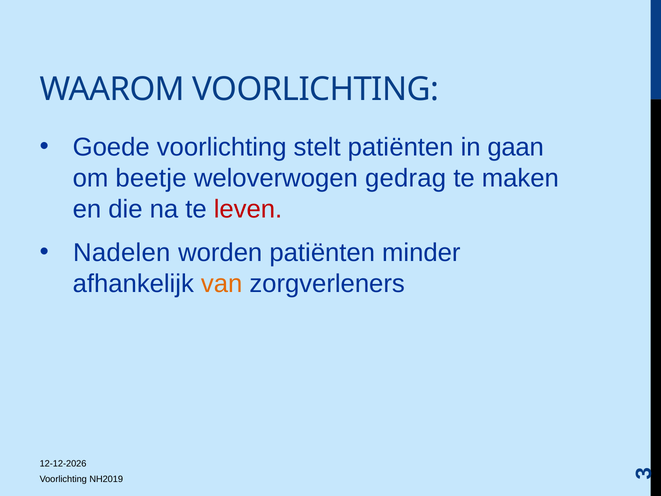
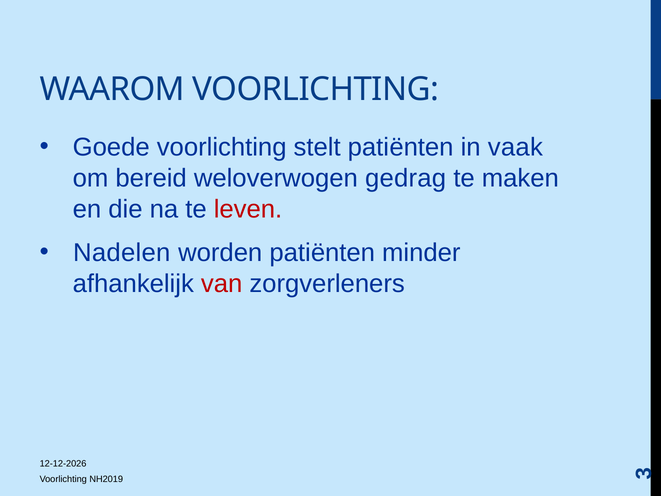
gaan: gaan -> vaak
beetje: beetje -> bereid
van colour: orange -> red
